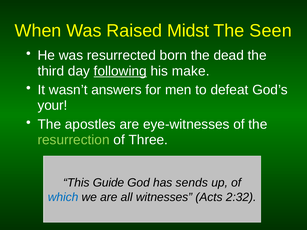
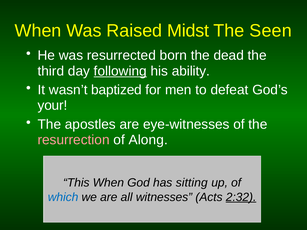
make: make -> ability
answers: answers -> baptized
resurrection colour: light green -> pink
Three: Three -> Along
This Guide: Guide -> When
sends: sends -> sitting
2:32 underline: none -> present
